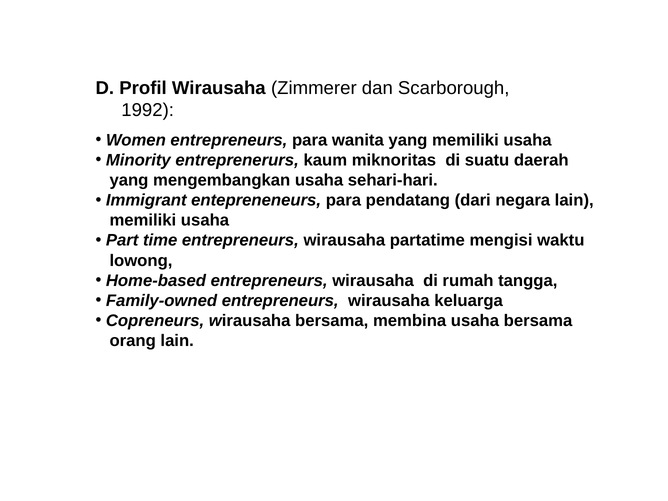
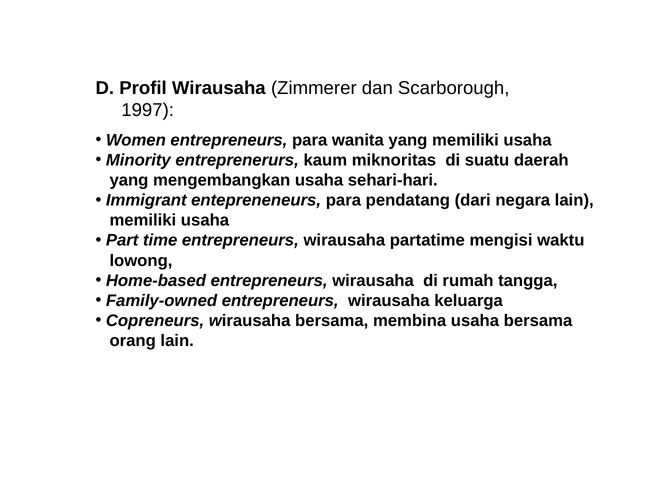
1992: 1992 -> 1997
